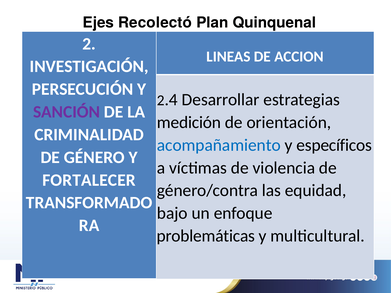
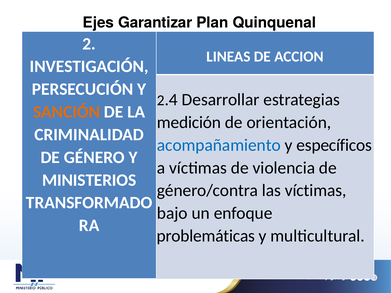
Recolectó: Recolectó -> Garantizar
SANCIÓN colour: purple -> orange
FORTALECER: FORTALECER -> MINISTERIOS
las equidad: equidad -> víctimas
